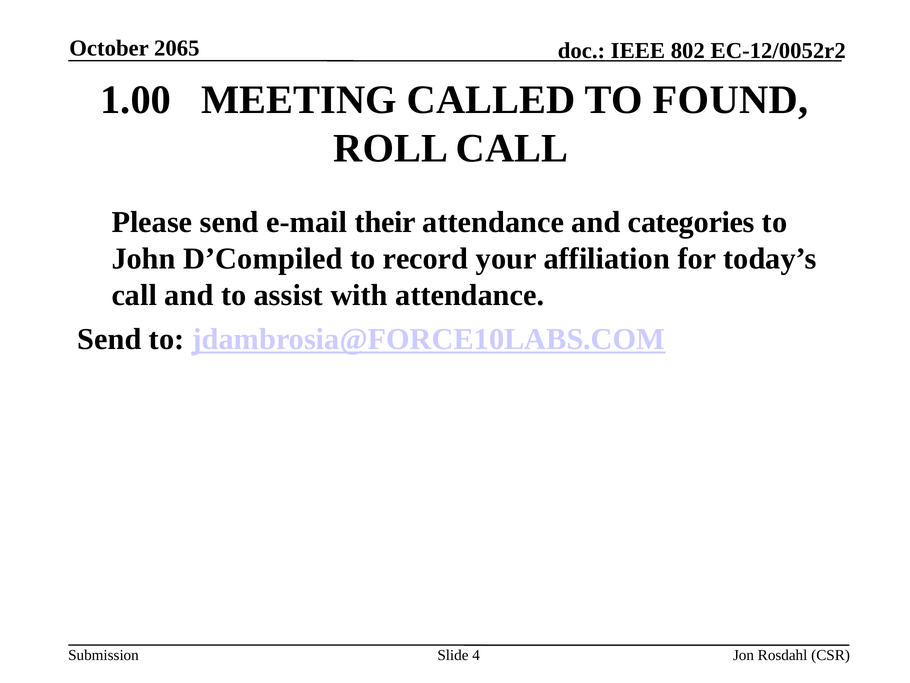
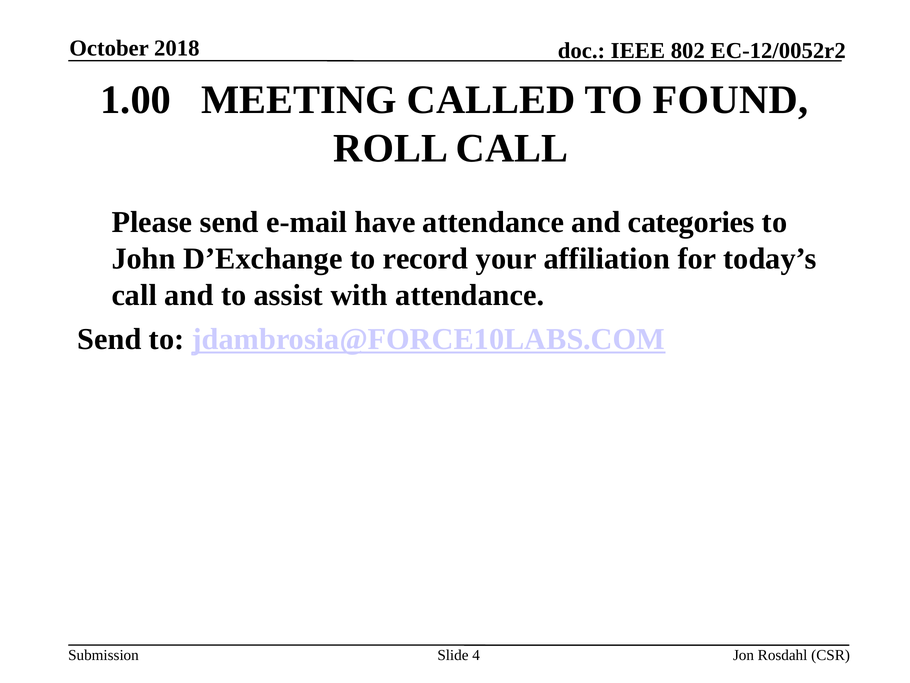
2065: 2065 -> 2018
their: their -> have
D’Compiled: D’Compiled -> D’Exchange
